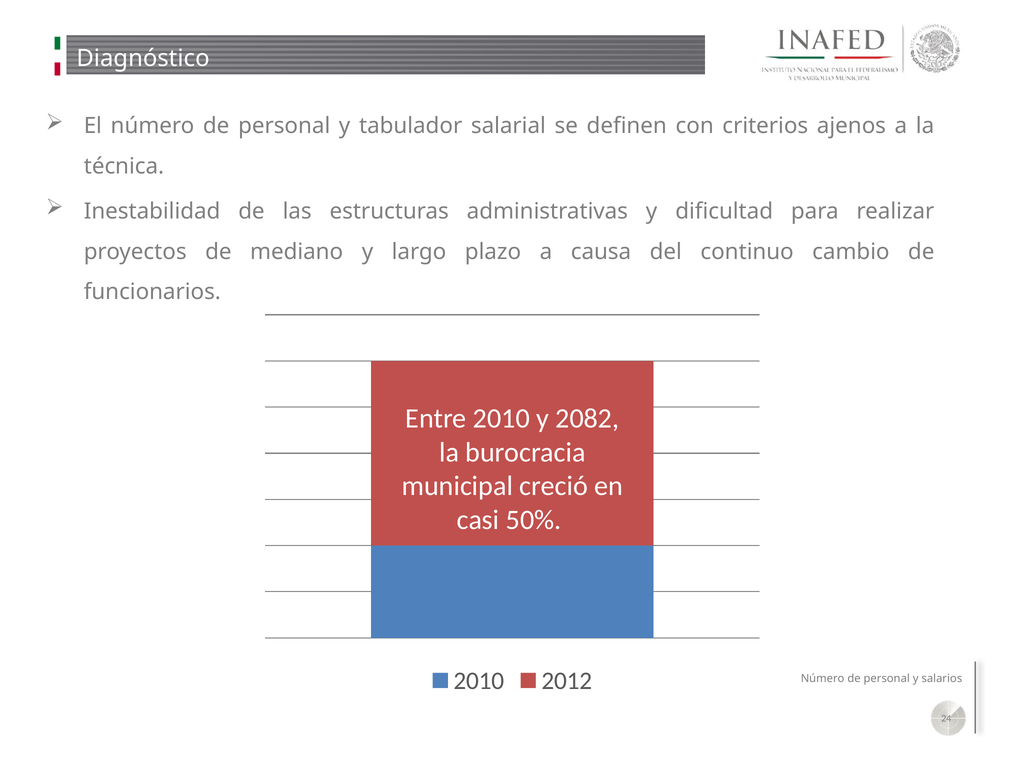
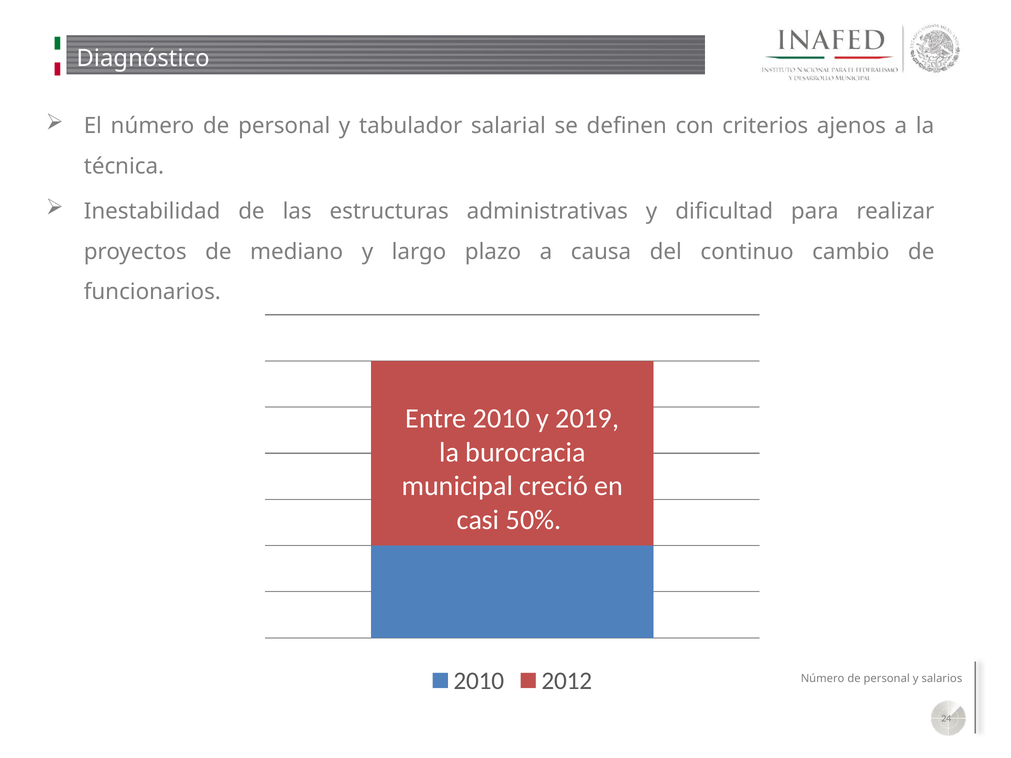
2082: 2082 -> 2019
